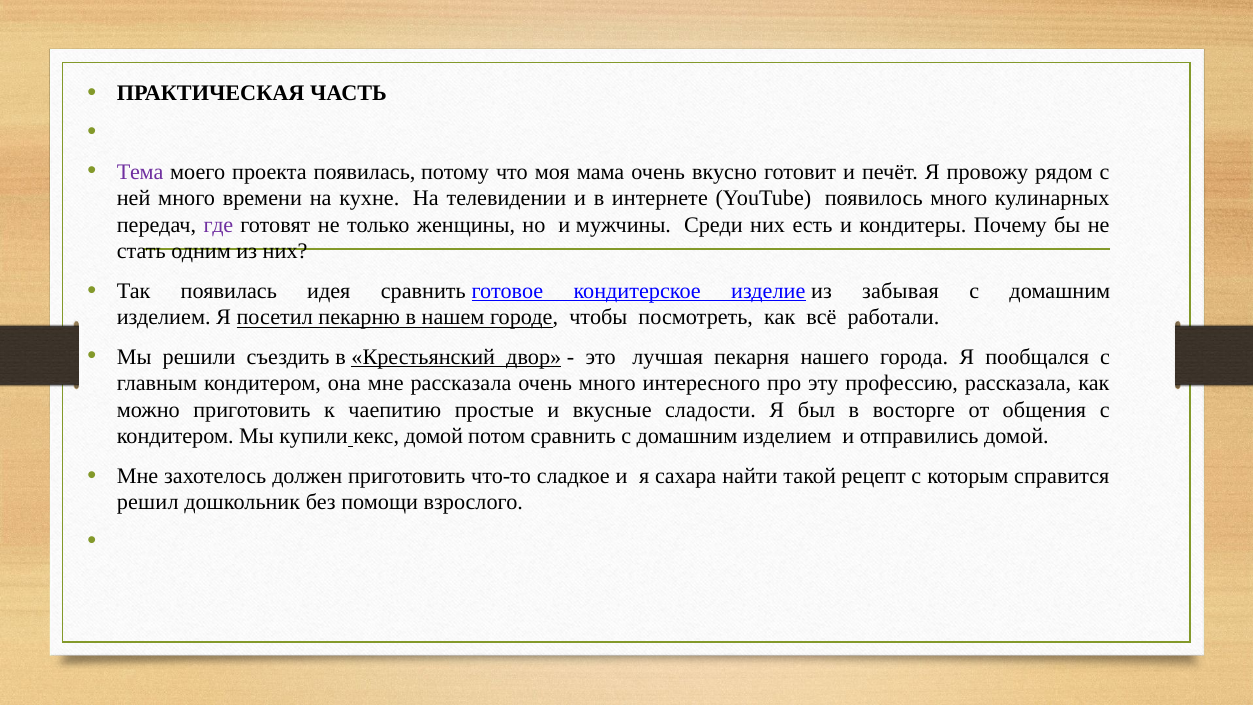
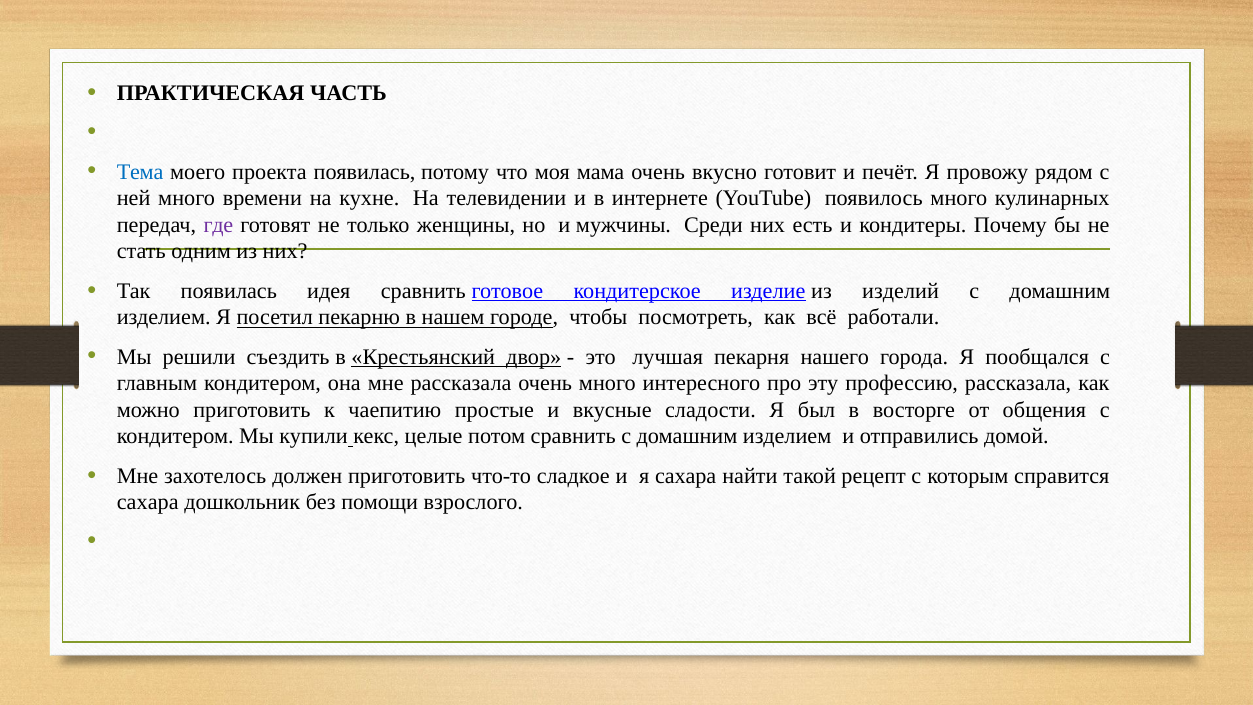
Тема colour: purple -> blue
забывая: забывая -> изделий
кекс домой: домой -> целые
решил at (148, 502): решил -> сахара
